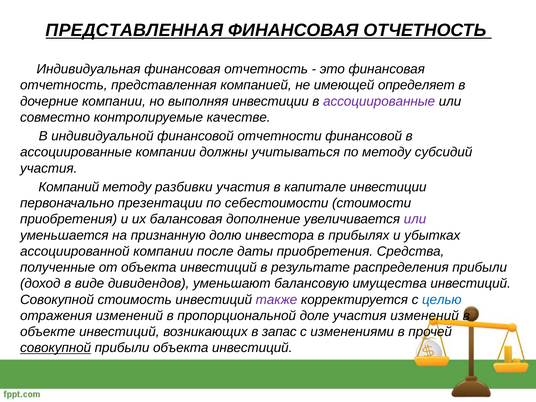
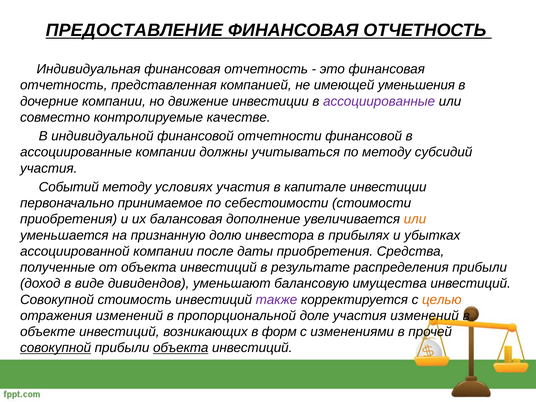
ПРЕДСТАВЛЕННАЯ at (134, 30): ПРЕДСТАВЛЕННАЯ -> ПРЕДОСТАВЛЕНИЕ
определяет: определяет -> уменьшения
выполняя: выполняя -> движение
Компаний: Компаний -> Событий
разбивки: разбивки -> условиях
презентации: презентации -> принимаемое
или at (415, 219) colour: purple -> orange
целью colour: blue -> orange
запас: запас -> форм
объекта at (181, 348) underline: none -> present
